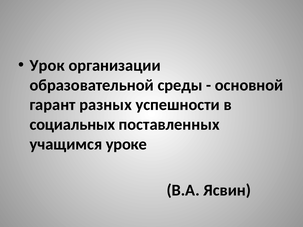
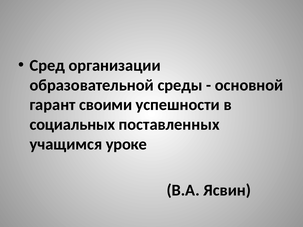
Урок: Урок -> Сред
разных: разных -> своими
